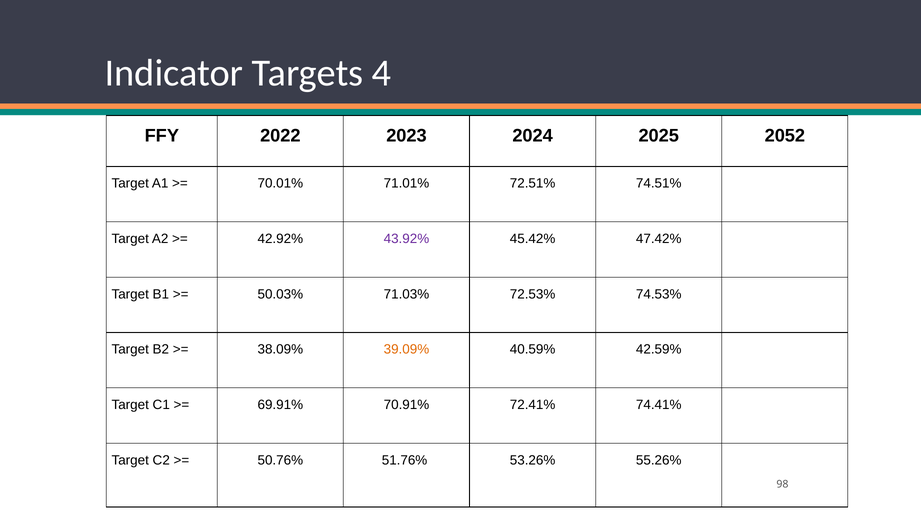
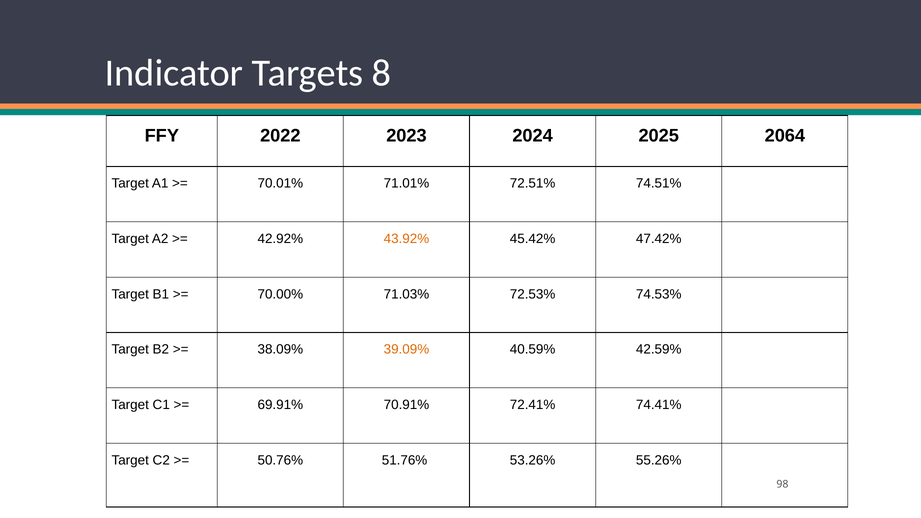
4: 4 -> 8
2052: 2052 -> 2064
43.92% colour: purple -> orange
50.03%: 50.03% -> 70.00%
